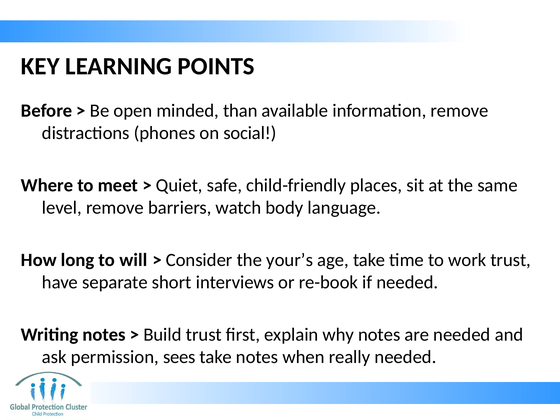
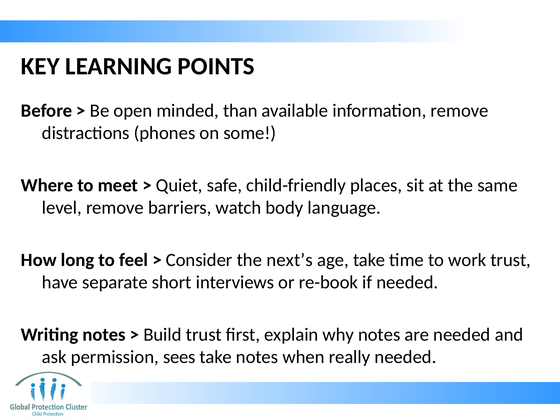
social: social -> some
will: will -> feel
your’s: your’s -> next’s
